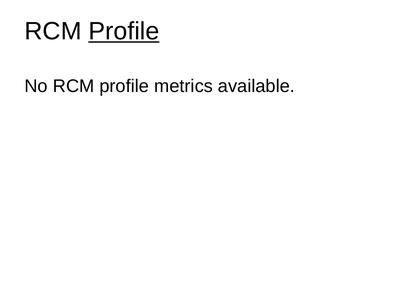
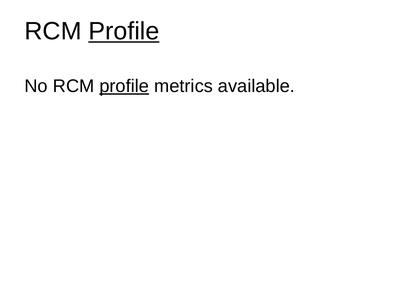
profile at (124, 86) underline: none -> present
